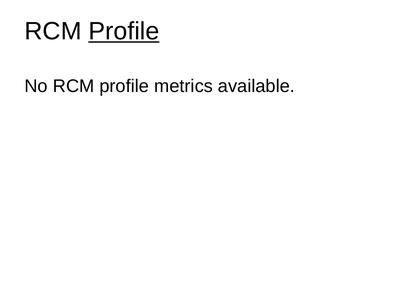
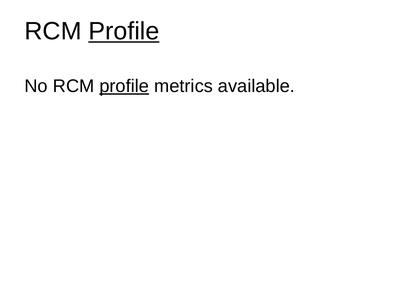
profile at (124, 86) underline: none -> present
